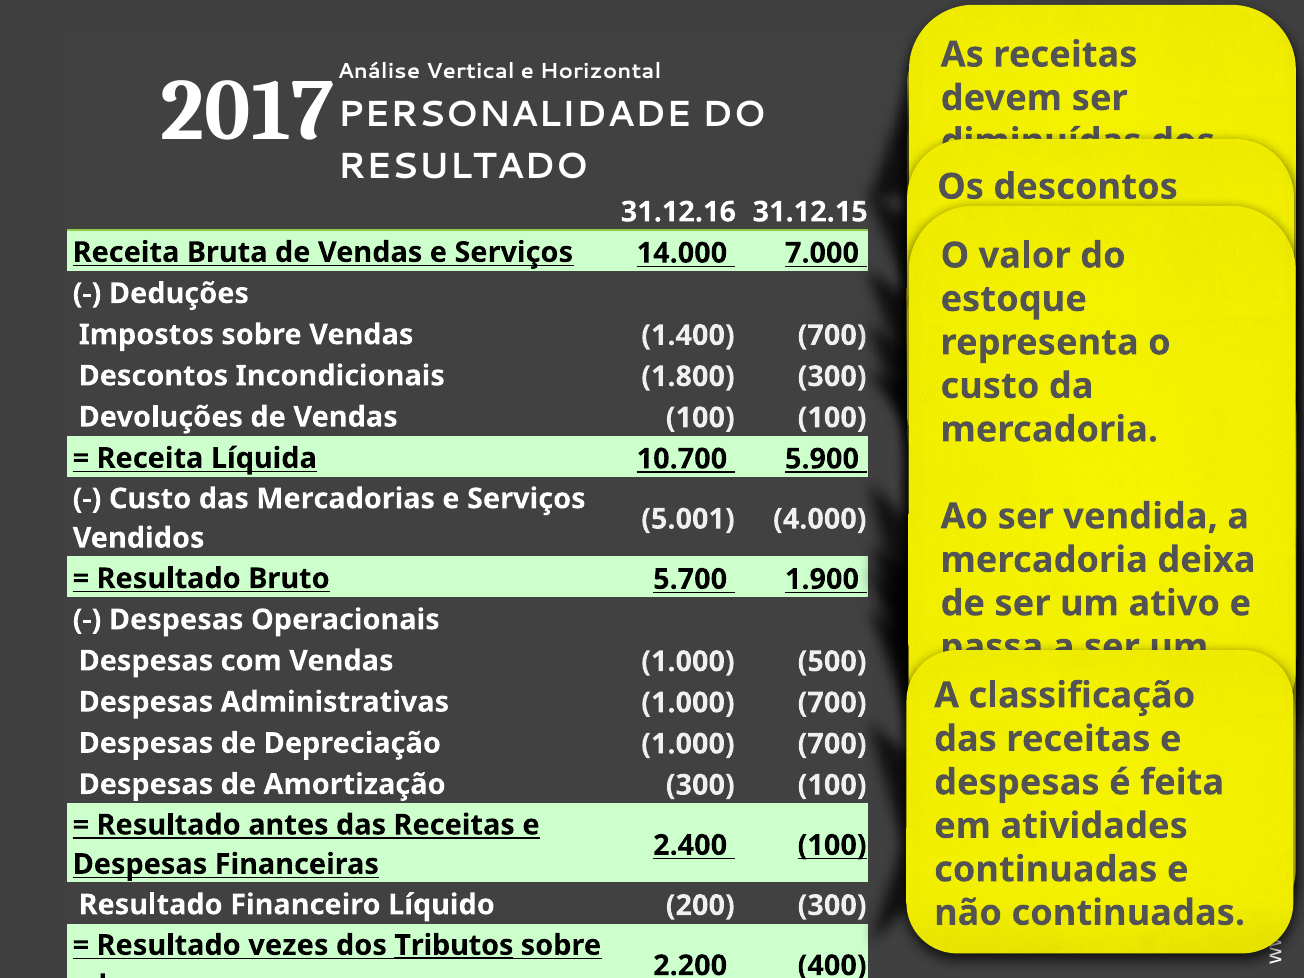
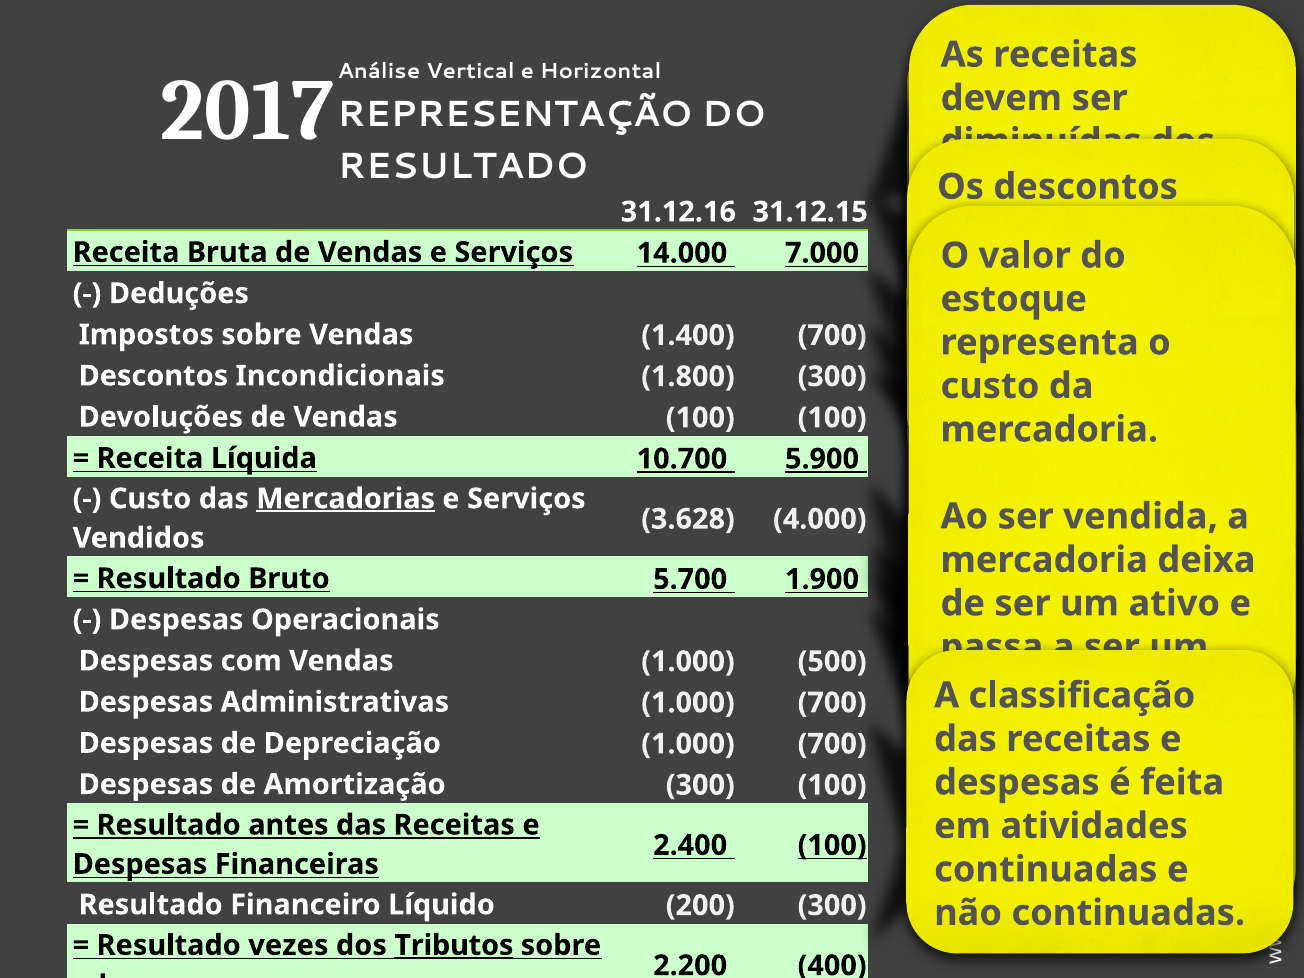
PERSONALIDADE: PERSONALIDADE -> REPRESENTAÇÃO
Mercadorias underline: none -> present
5.001: 5.001 -> 3.628
